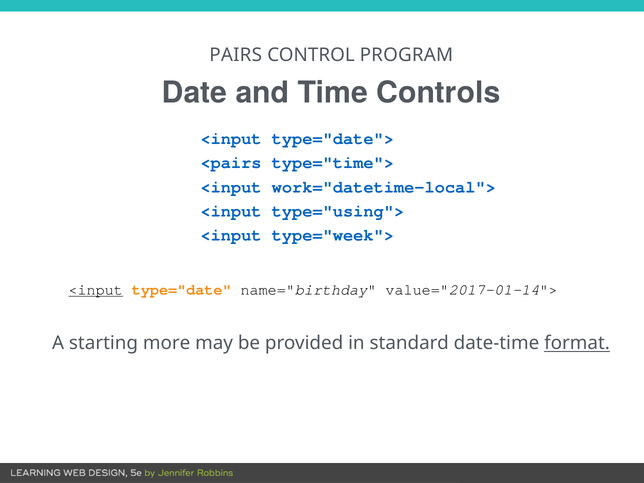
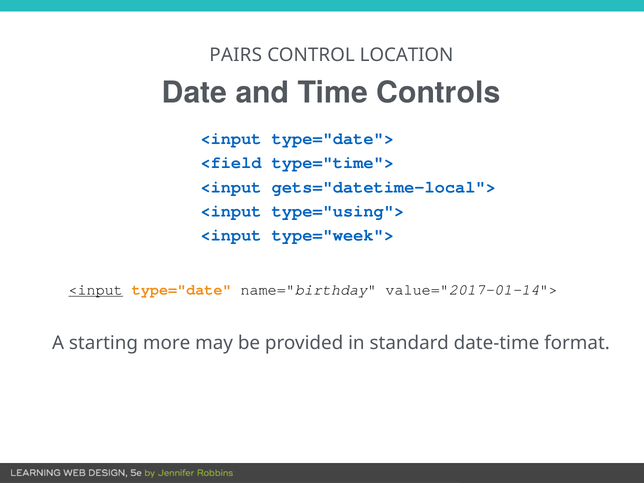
PROGRAM: PROGRAM -> LOCATION
<pairs: <pairs -> <field
work="datetime-local">: work="datetime-local"> -> gets="datetime-local">
format underline: present -> none
